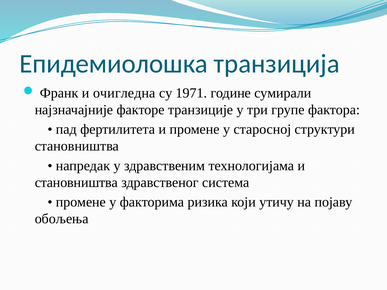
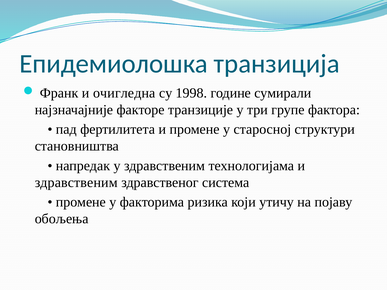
1971: 1971 -> 1998
становништва at (76, 183): становништва -> здравственим
